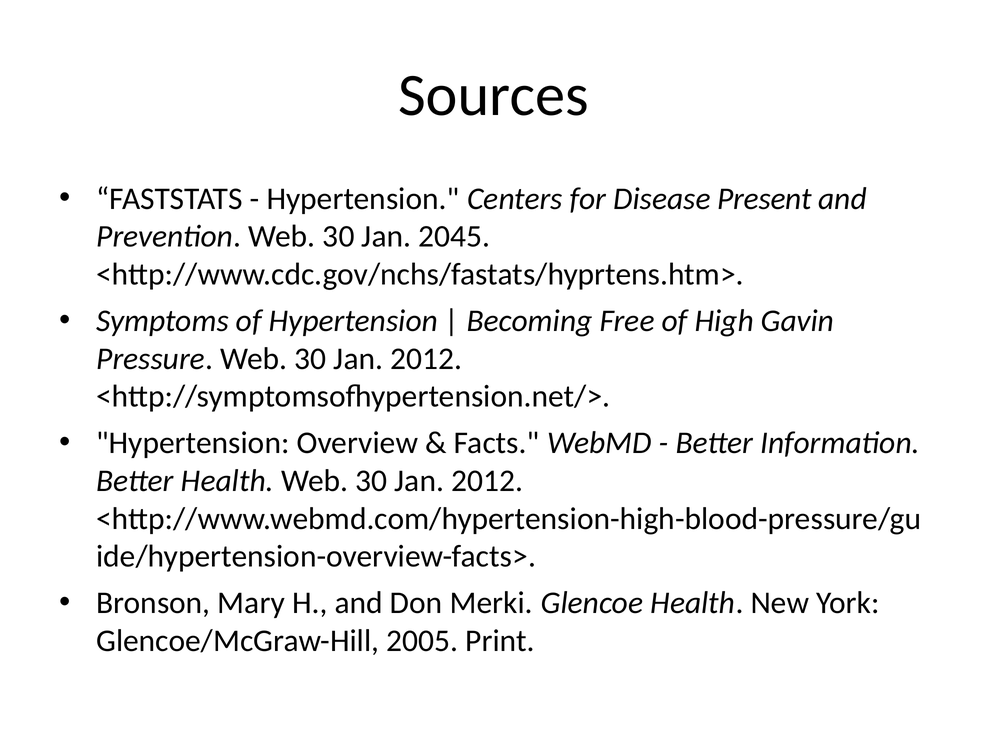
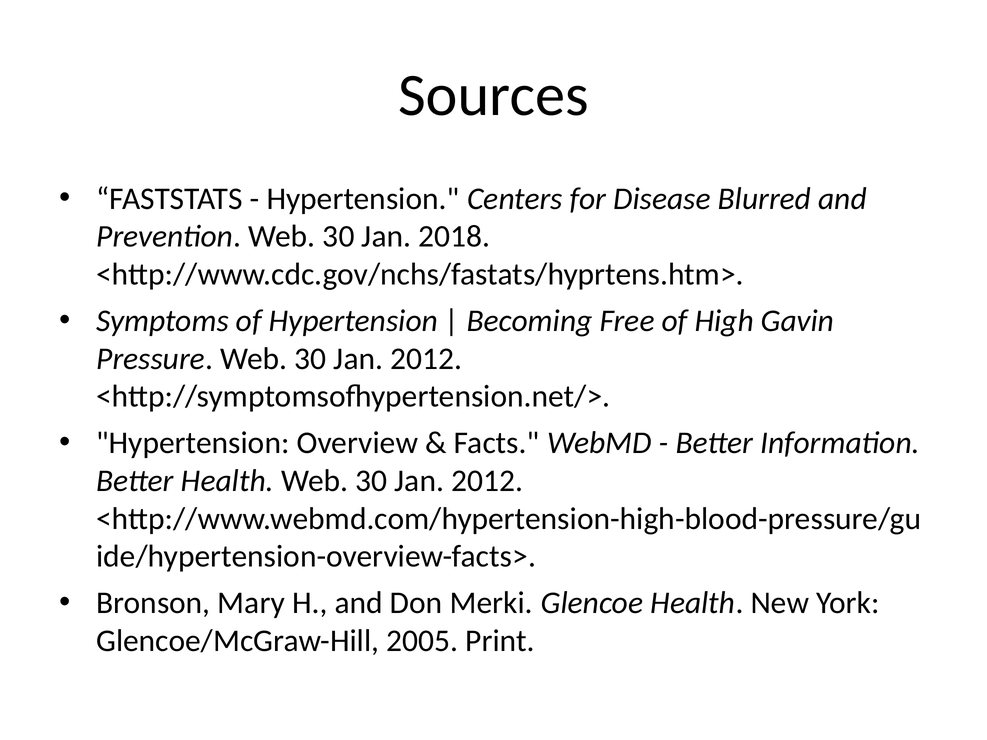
Present: Present -> Blurred
2045: 2045 -> 2018
